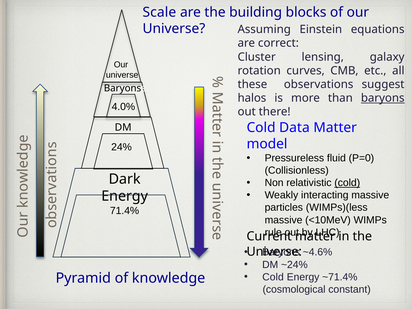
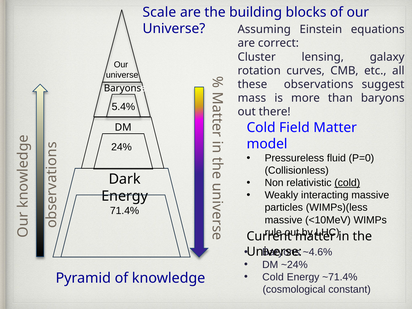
halos: halos -> mass
baryons at (383, 98) underline: present -> none
4.0%: 4.0% -> 5.4%
Data: Data -> Field
